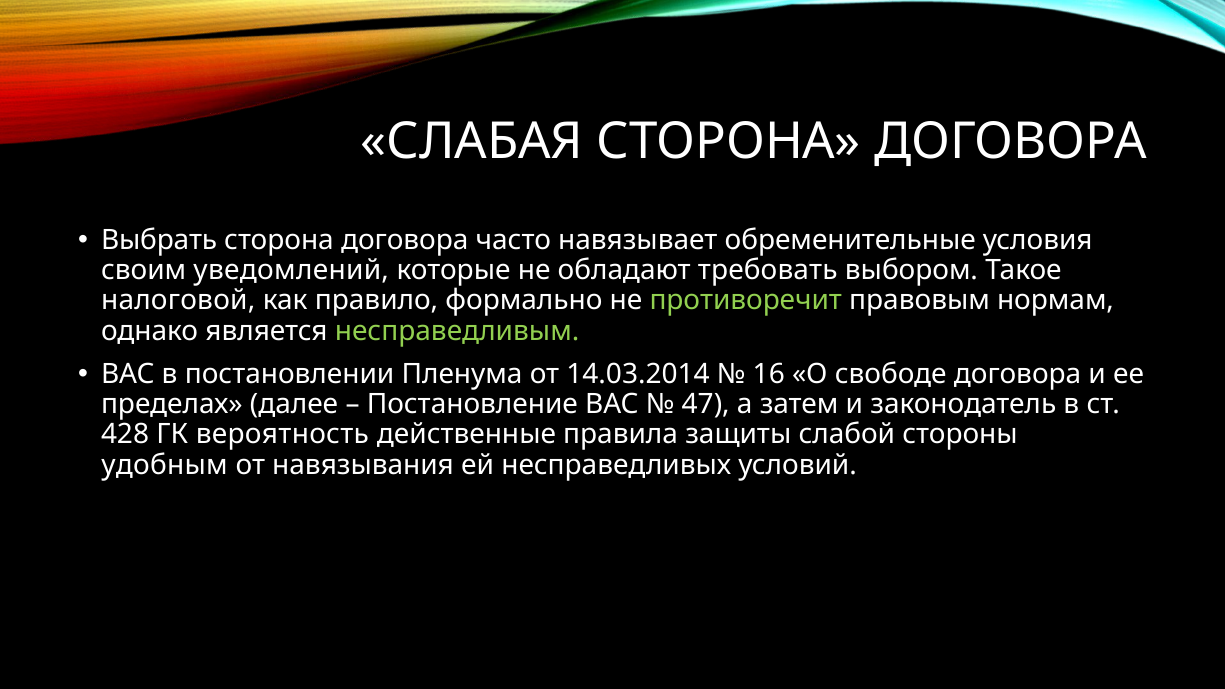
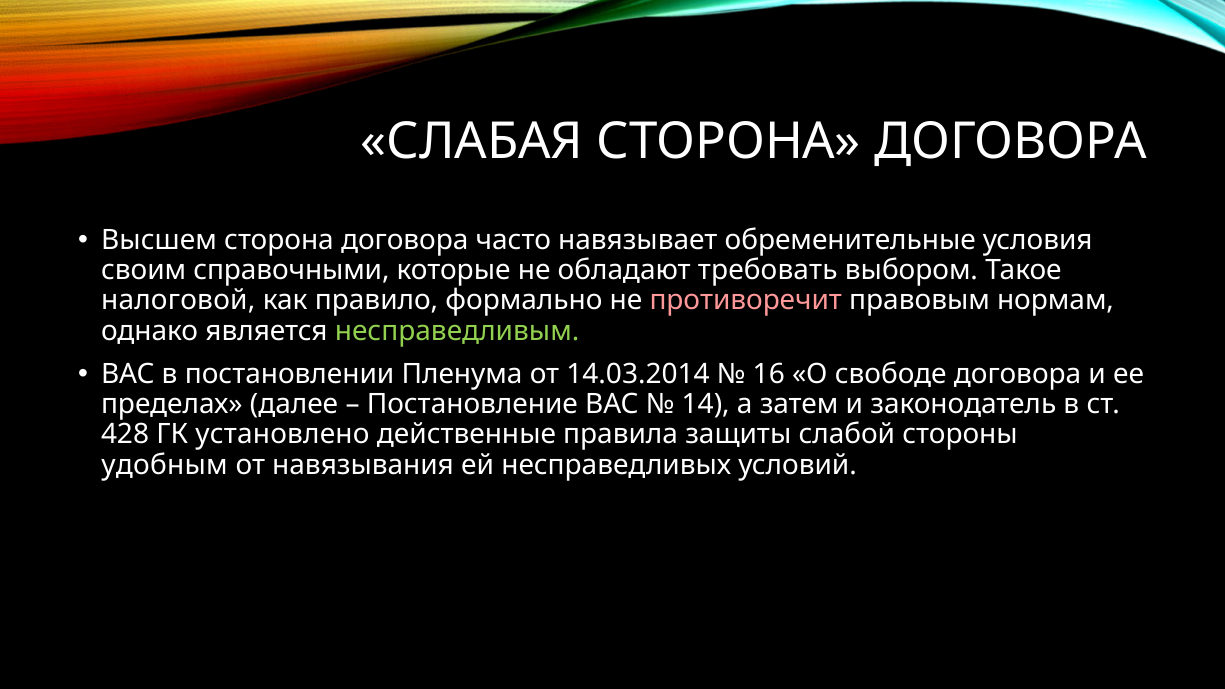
Выбрать: Выбрать -> Высшем
уведомлений: уведомлений -> справочными
противоречит colour: light green -> pink
47: 47 -> 14
вероятность: вероятность -> установлено
